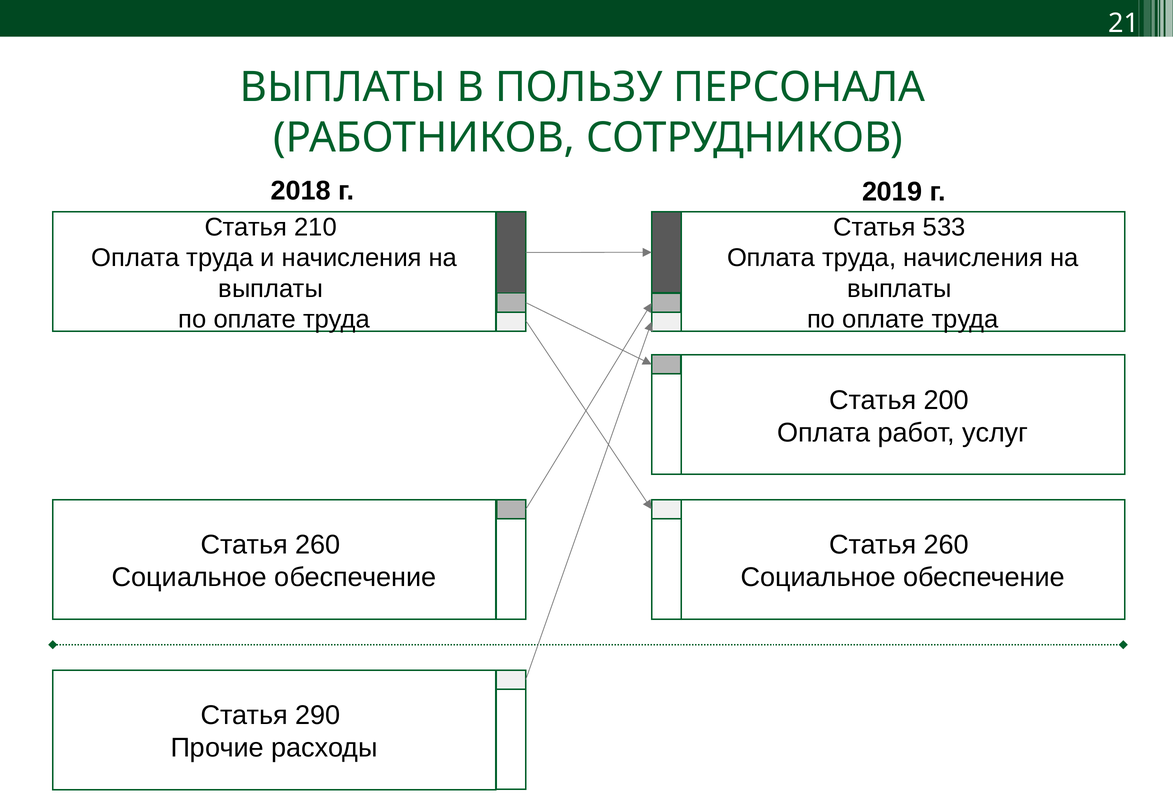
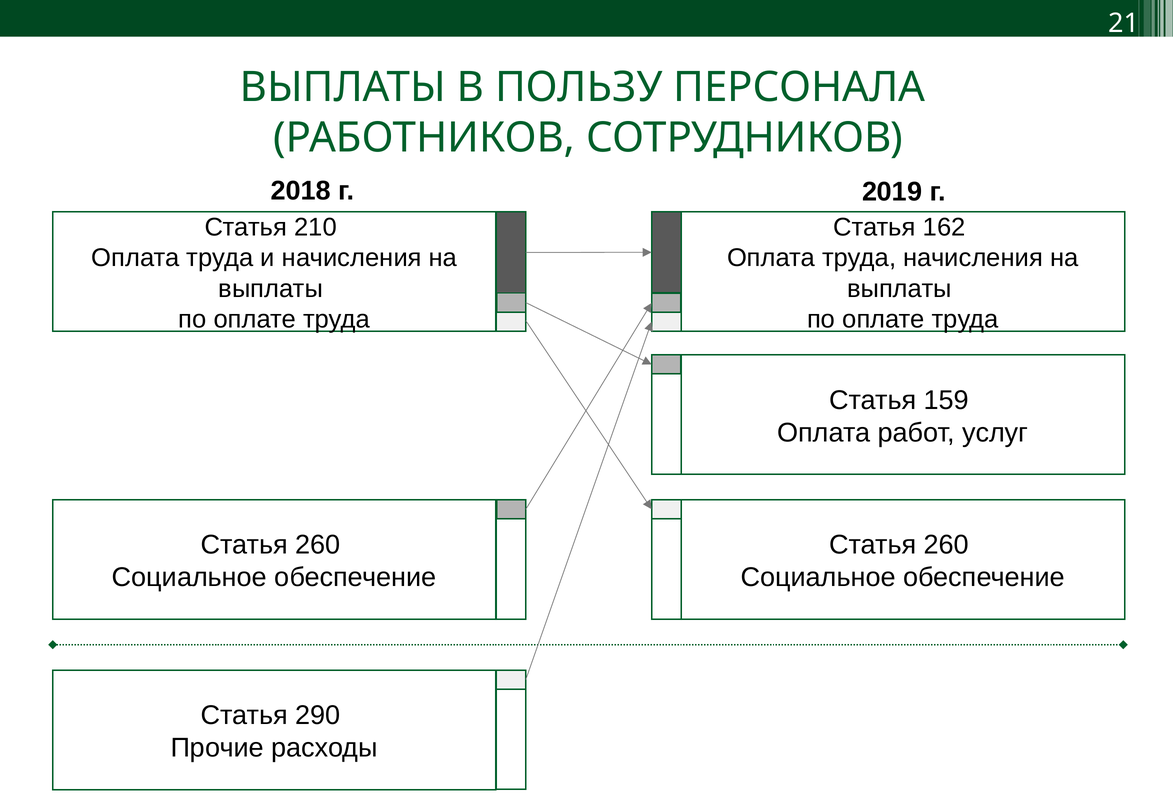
533: 533 -> 162
200: 200 -> 159
